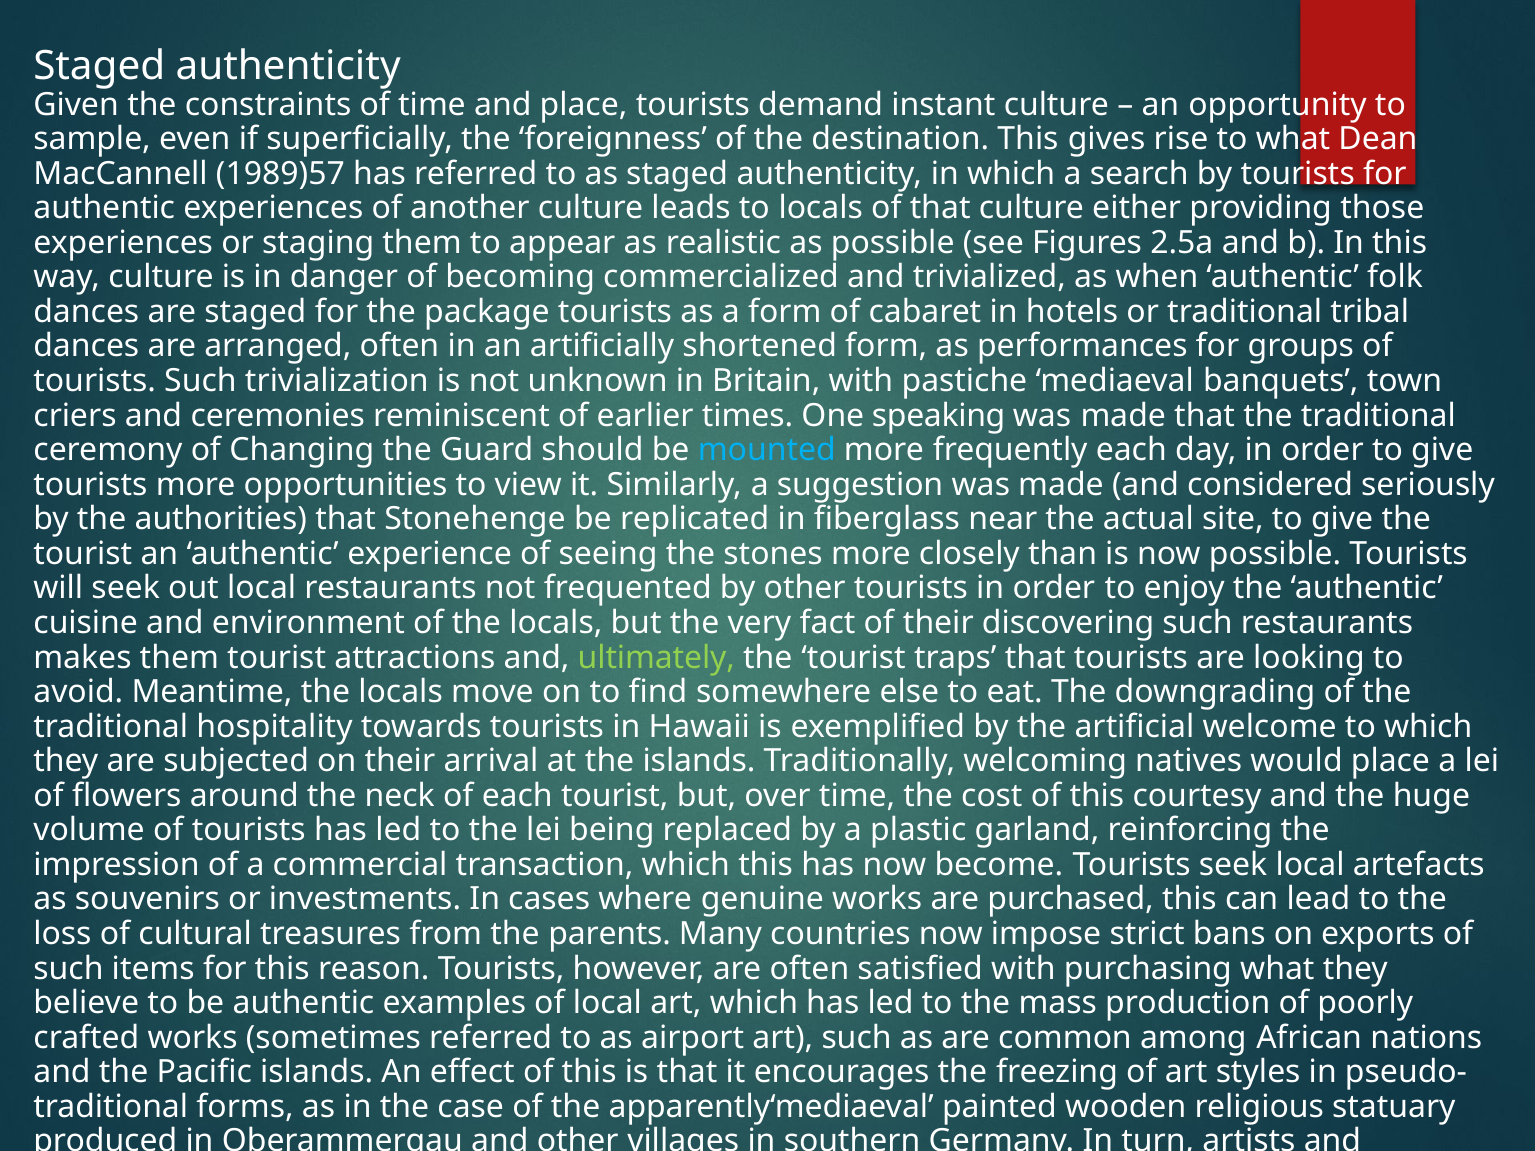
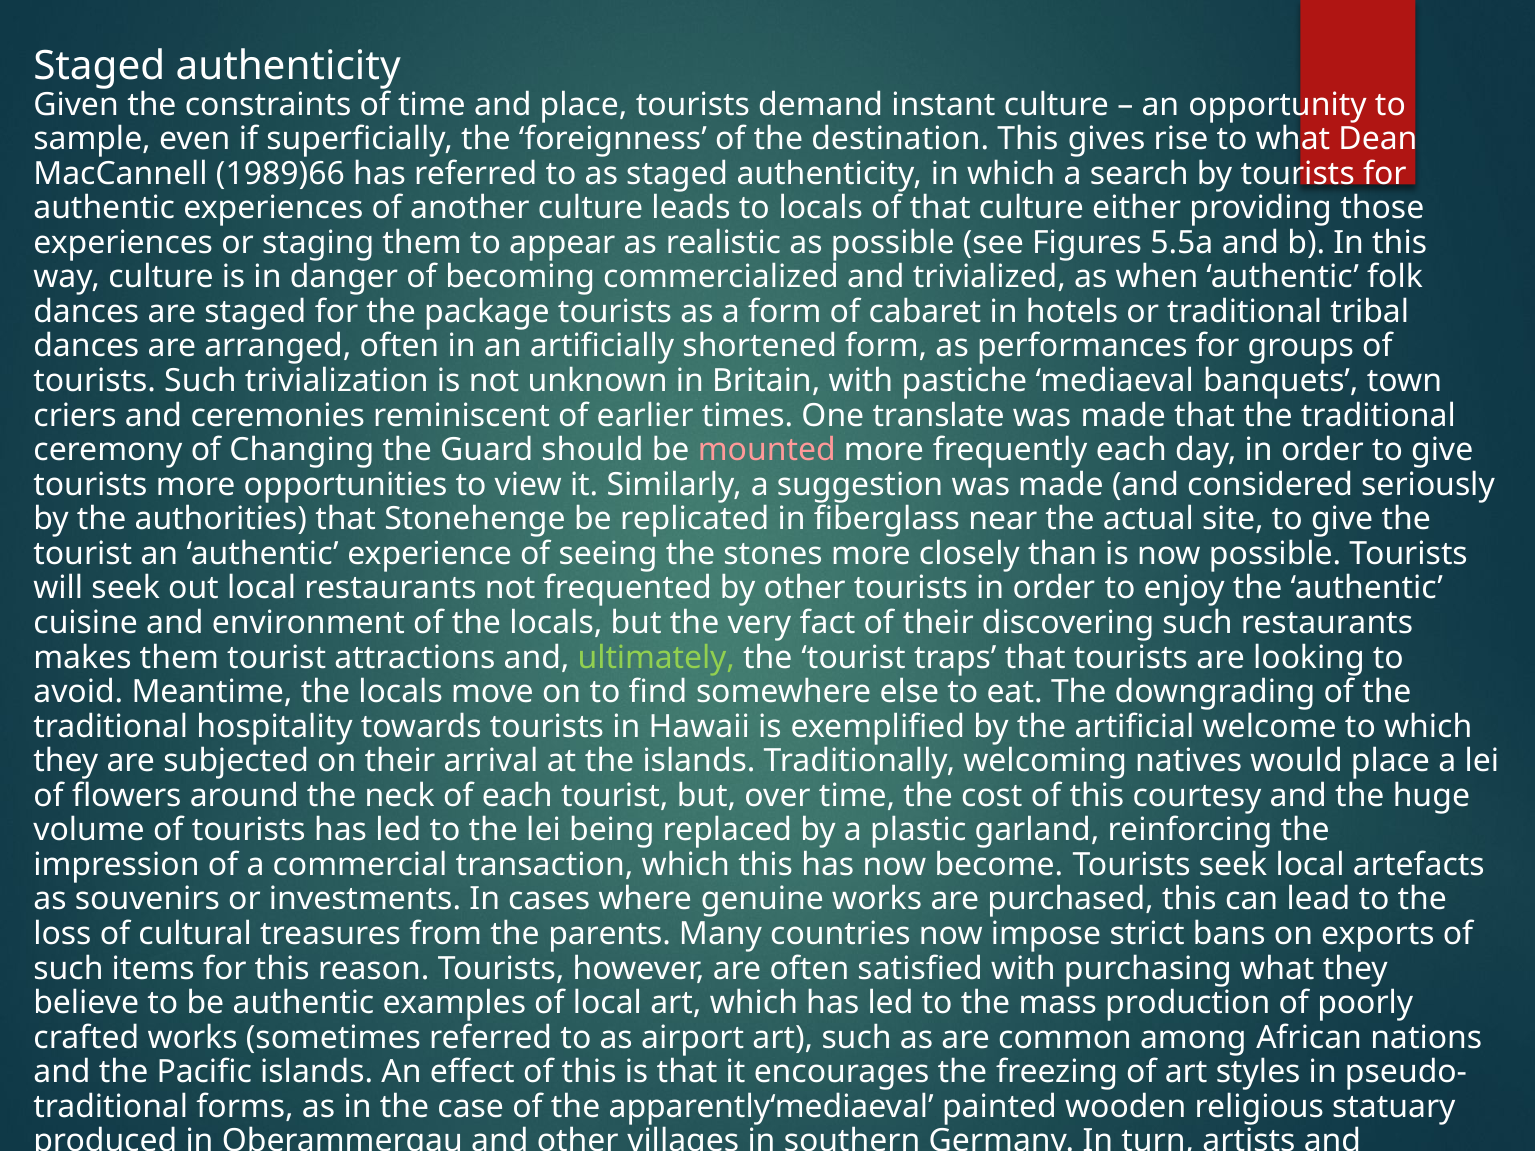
1989)57: 1989)57 -> 1989)66
2.5a: 2.5a -> 5.5a
speaking: speaking -> translate
mounted colour: light blue -> pink
